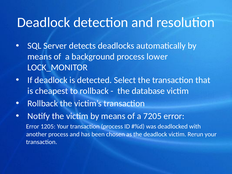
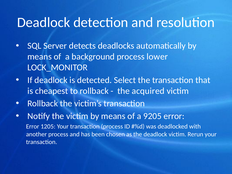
database: database -> acquired
7205: 7205 -> 9205
